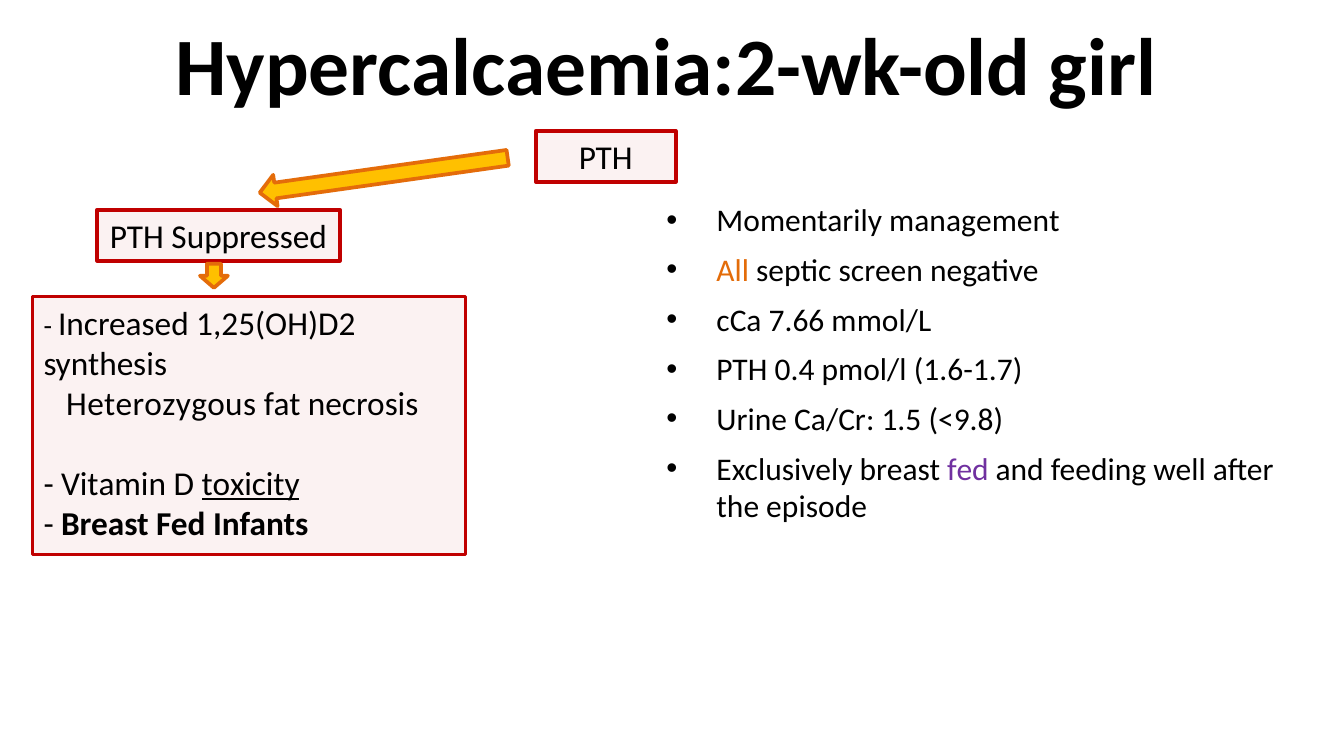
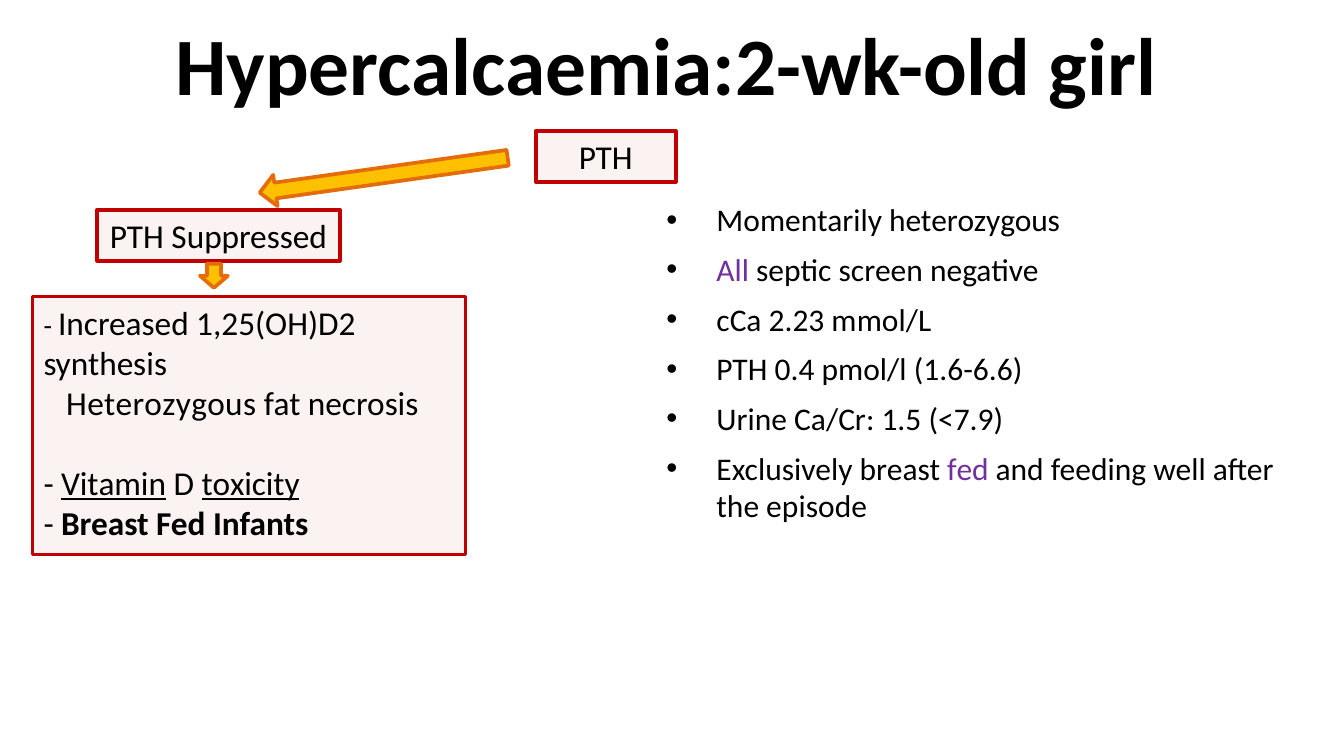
Momentarily management: management -> heterozygous
All colour: orange -> purple
7.66: 7.66 -> 2.23
1.6-1.7: 1.6-1.7 -> 1.6-6.6
<9.8: <9.8 -> <7.9
Vitamin underline: none -> present
